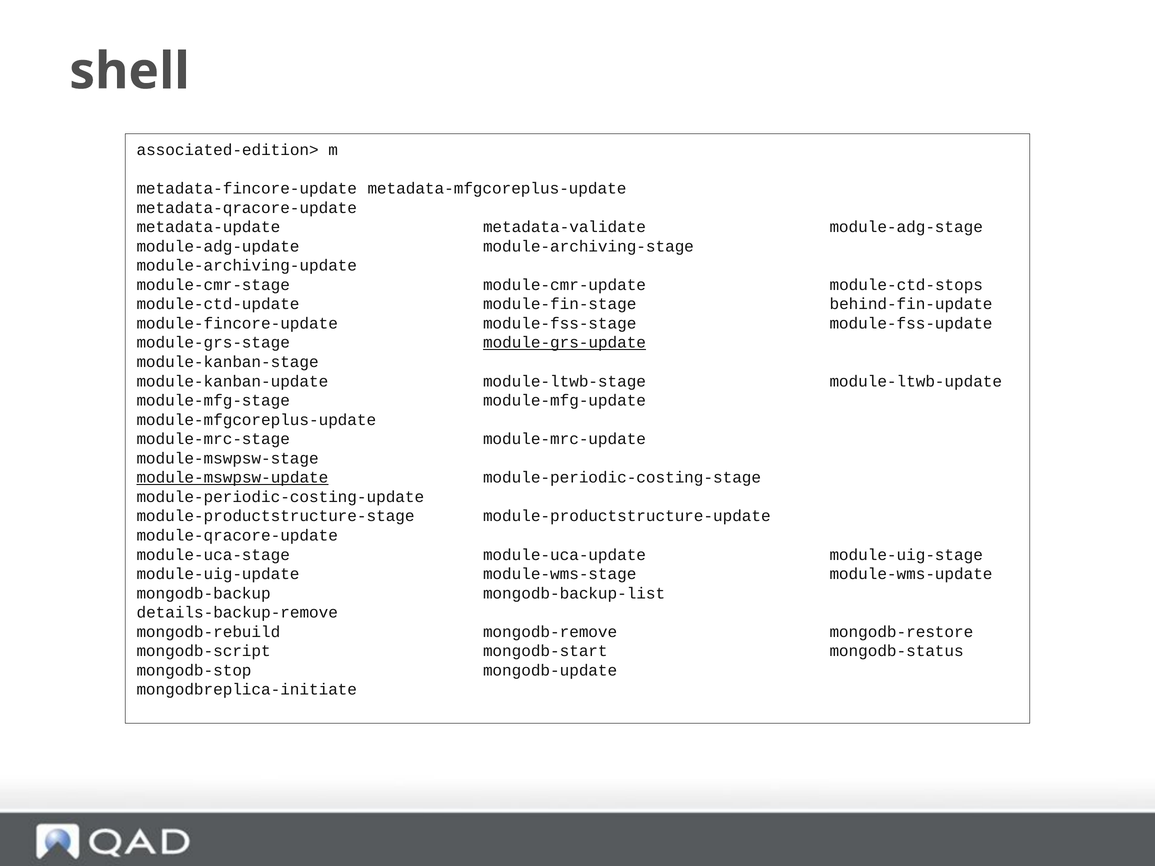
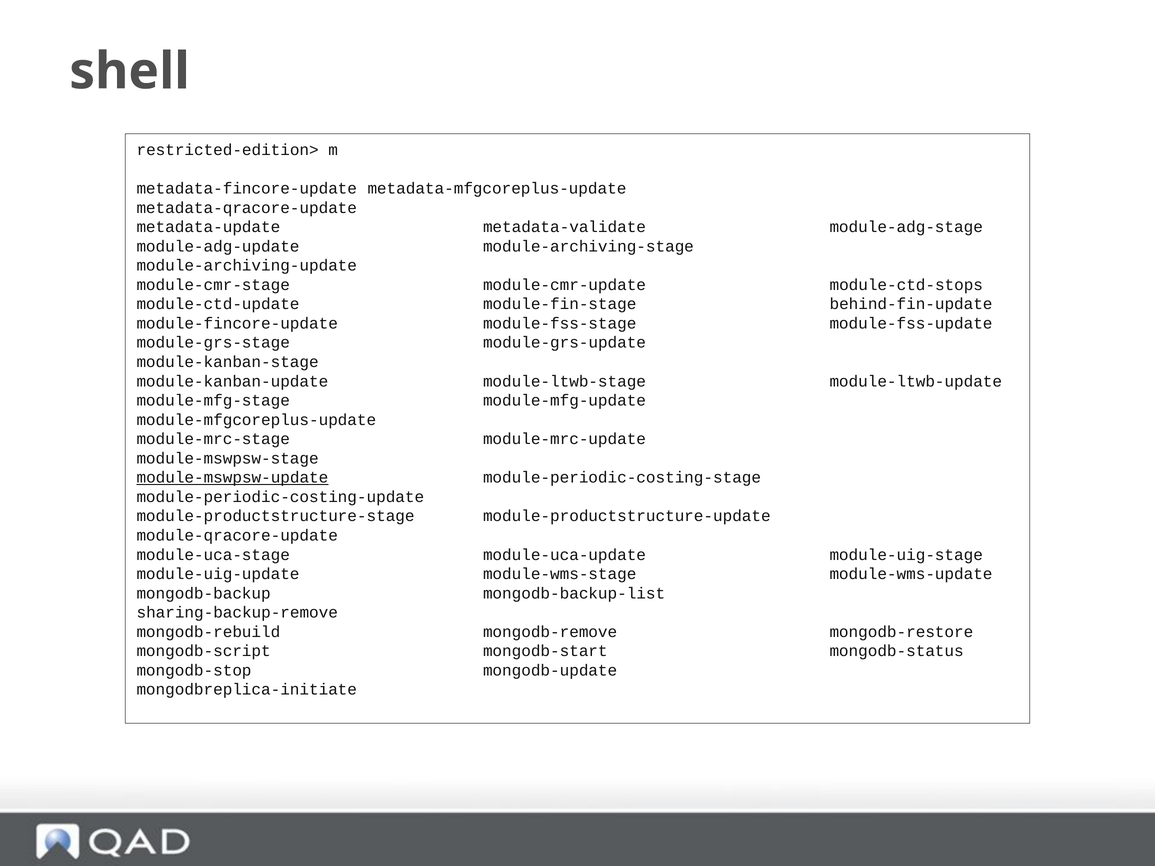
associated-edition>: associated-edition> -> restricted-edition>
module-grs-update underline: present -> none
details-backup-remove: details-backup-remove -> sharing-backup-remove
